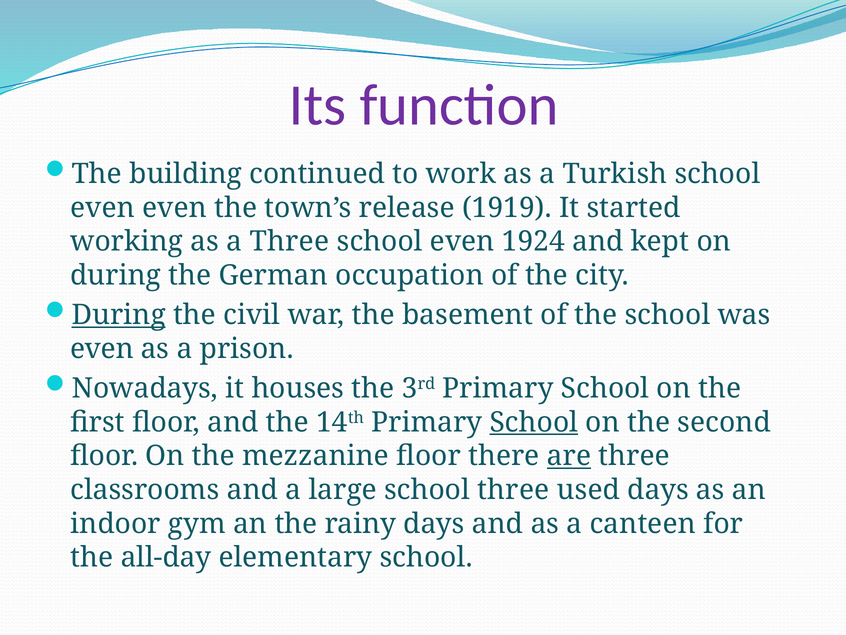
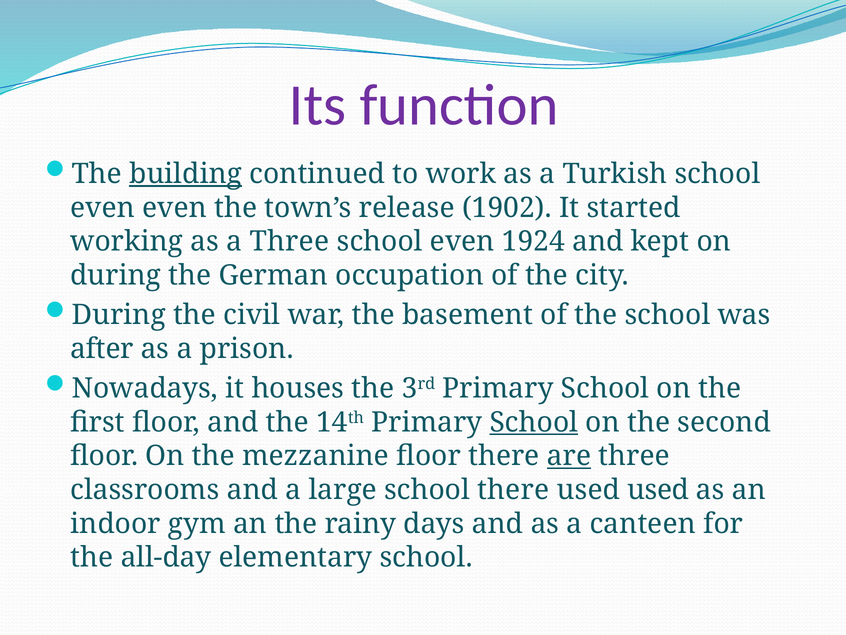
building underline: none -> present
1919: 1919 -> 1902
During at (119, 315) underline: present -> none
even at (102, 349): even -> after
school three: three -> there
used days: days -> used
